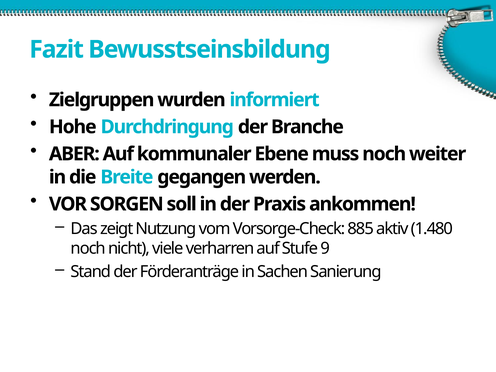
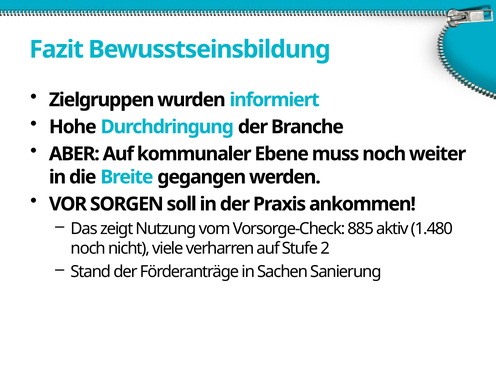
9: 9 -> 2
